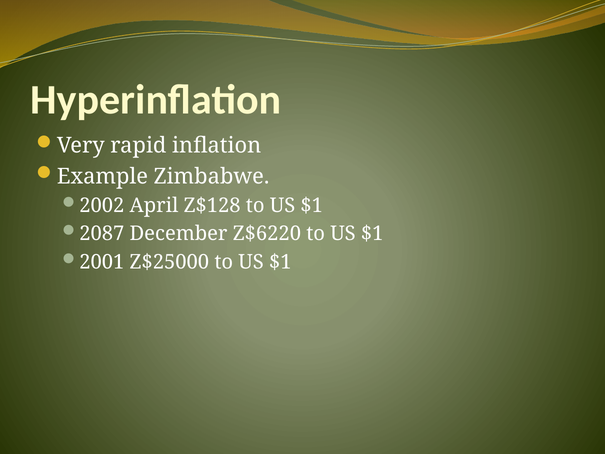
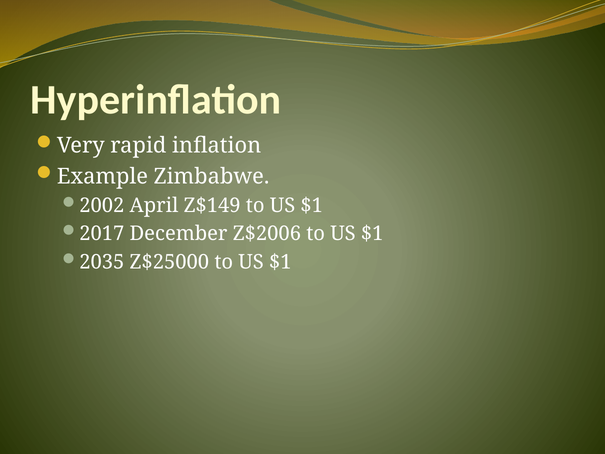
Z$128: Z$128 -> Z$149
2087: 2087 -> 2017
Z$6220: Z$6220 -> Z$2006
2001: 2001 -> 2035
